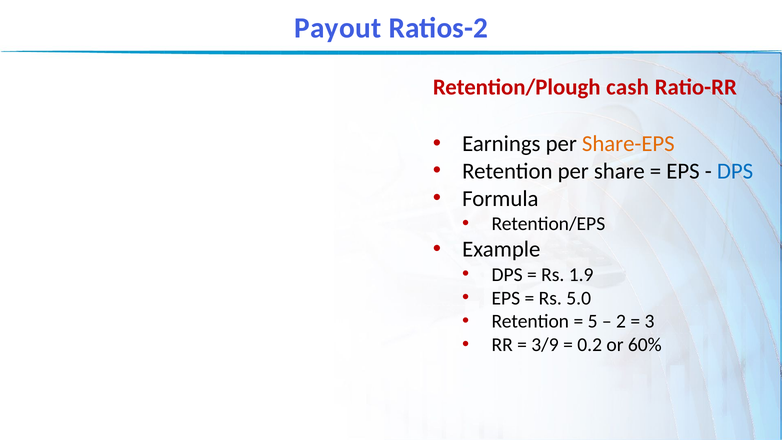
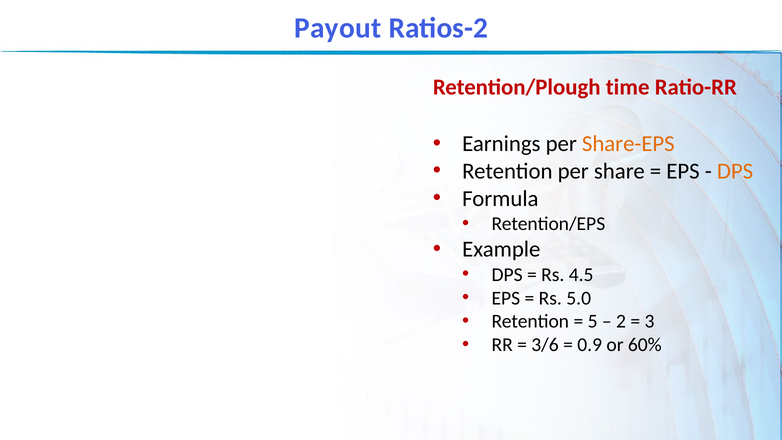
cash: cash -> time
DPS at (735, 171) colour: blue -> orange
1.9: 1.9 -> 4.5
3/9: 3/9 -> 3/6
0.2: 0.2 -> 0.9
